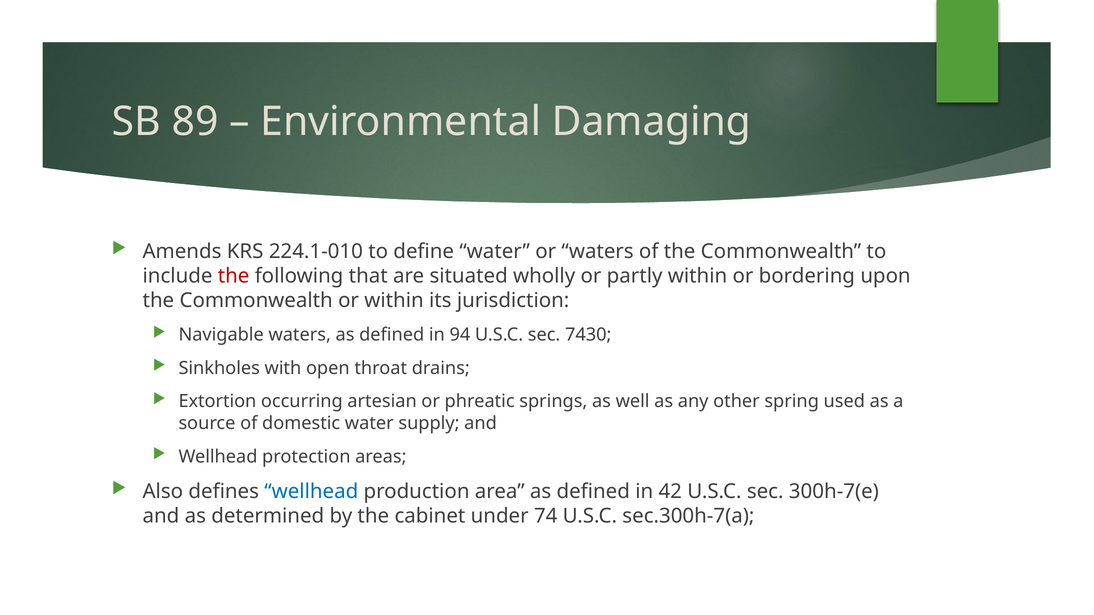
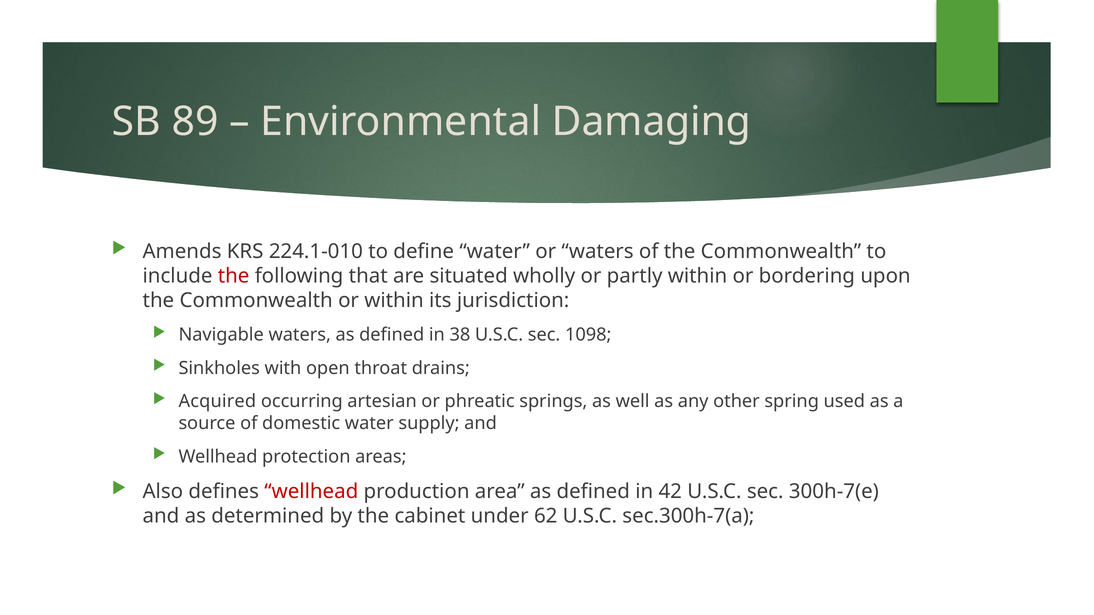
94: 94 -> 38
7430: 7430 -> 1098
Extortion: Extortion -> Acquired
wellhead at (311, 492) colour: blue -> red
74: 74 -> 62
